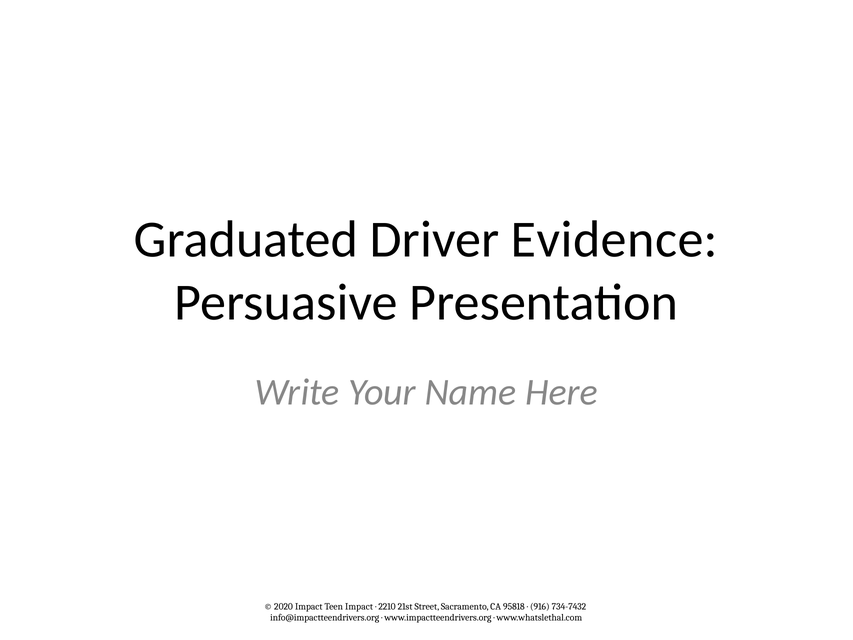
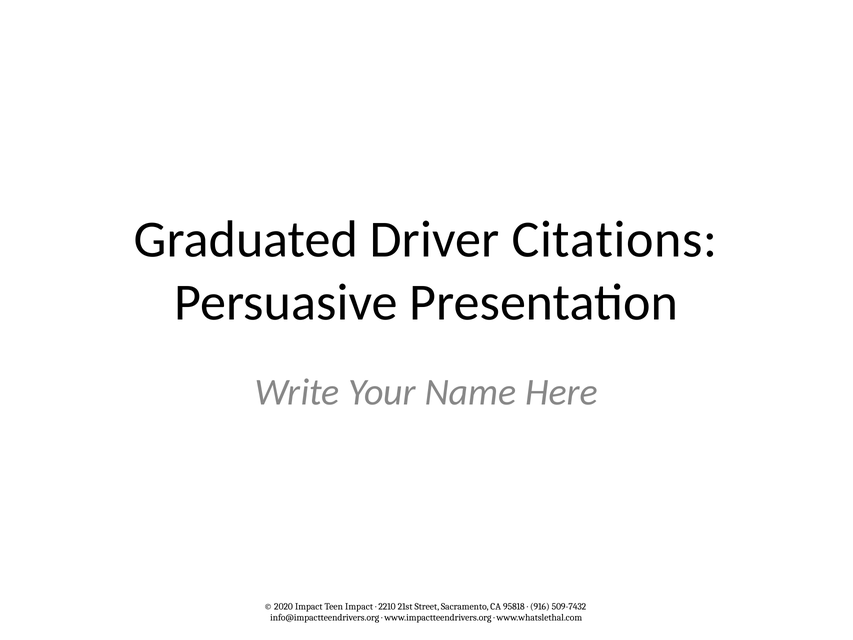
Evidence: Evidence -> Citations
734-7432: 734-7432 -> 509-7432
